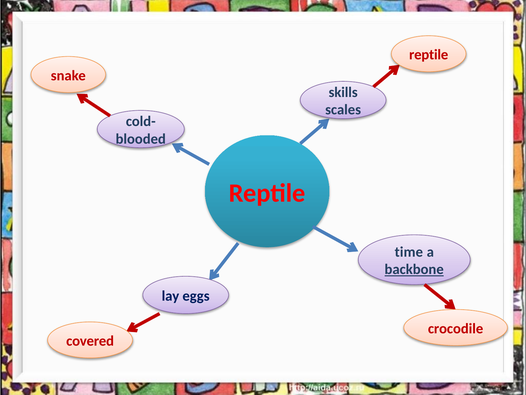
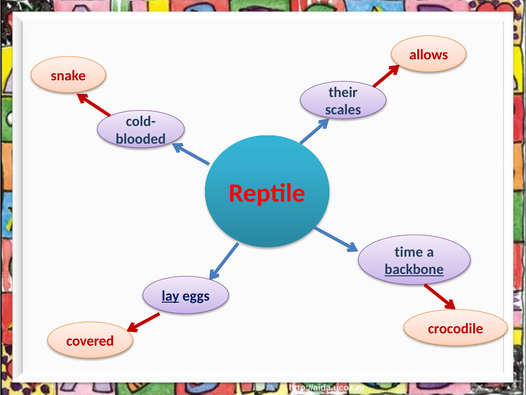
reptile at (429, 55): reptile -> allows
skills: skills -> their
lay underline: none -> present
